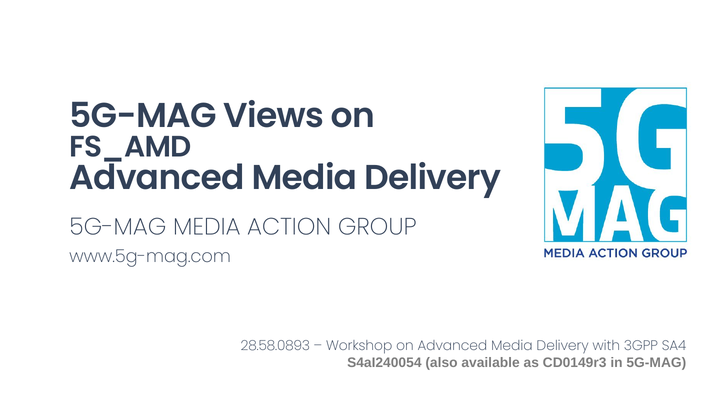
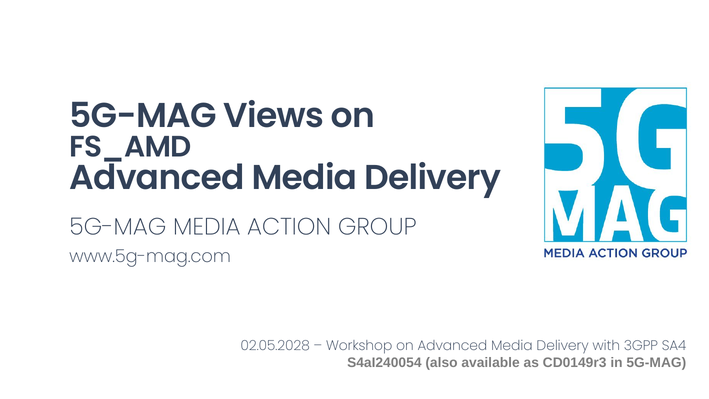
28.58.0893: 28.58.0893 -> 02.05.2028
